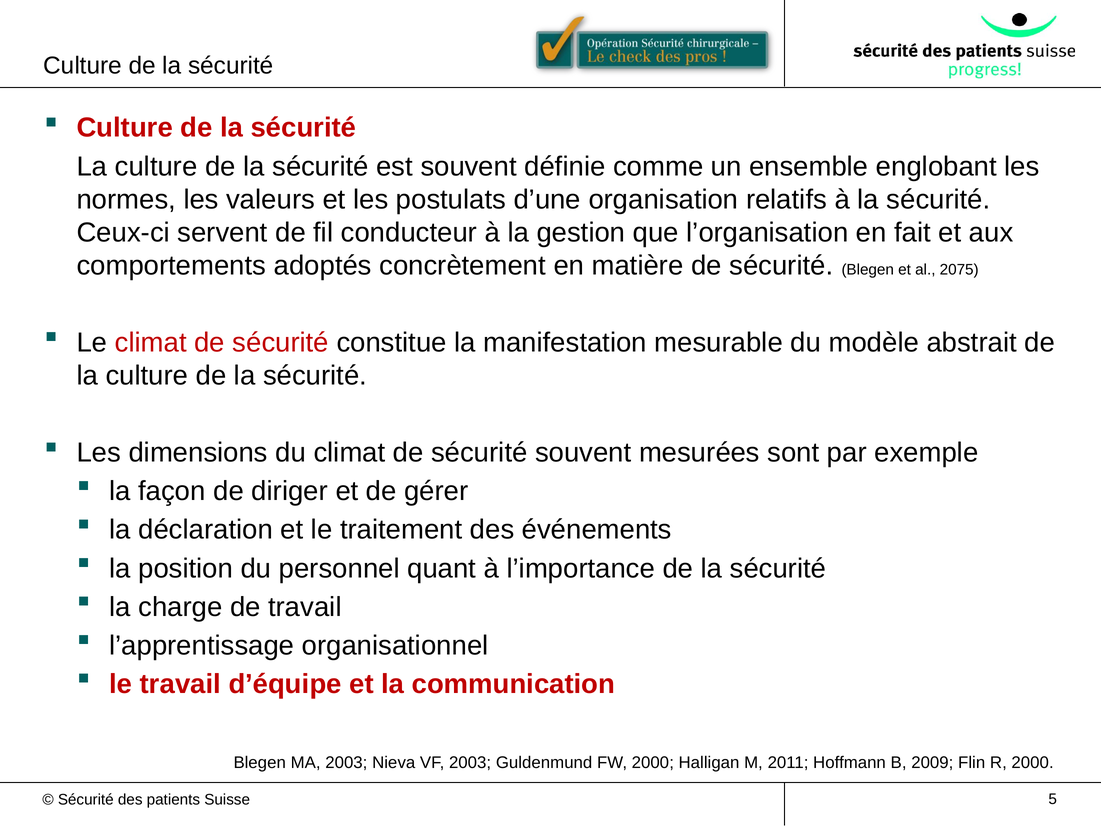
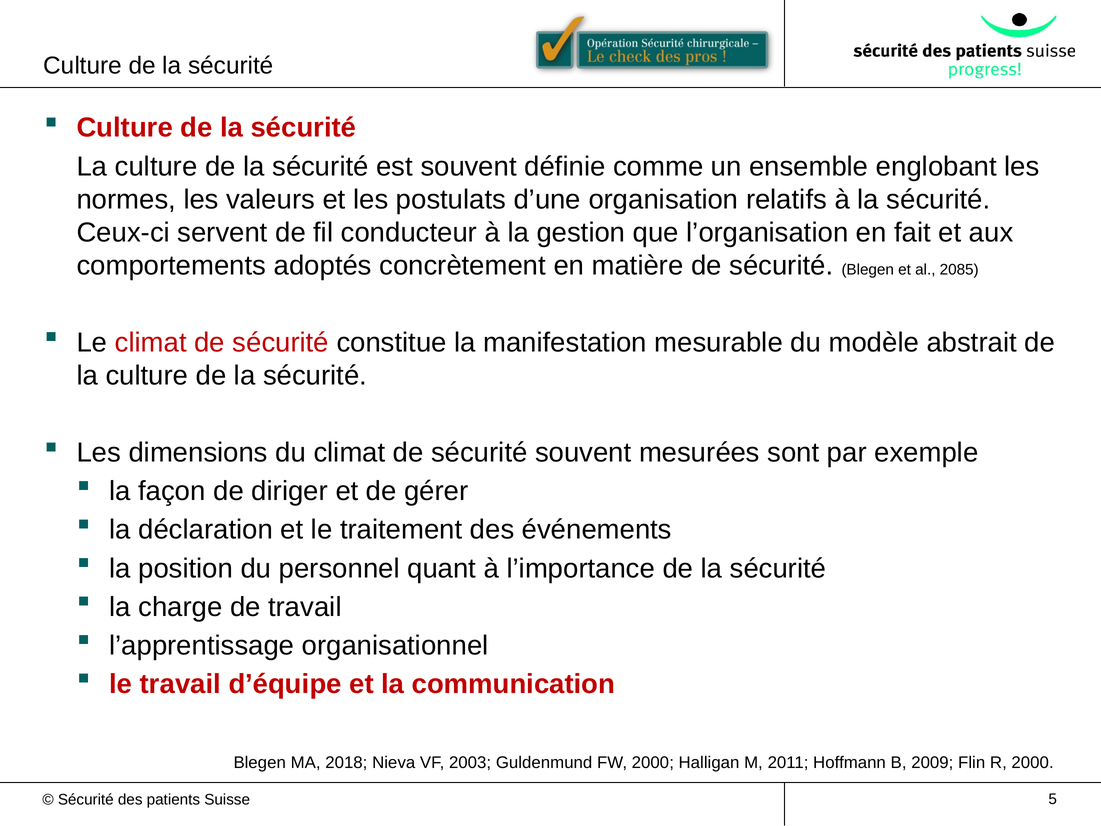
2075: 2075 -> 2085
MA 2003: 2003 -> 2018
